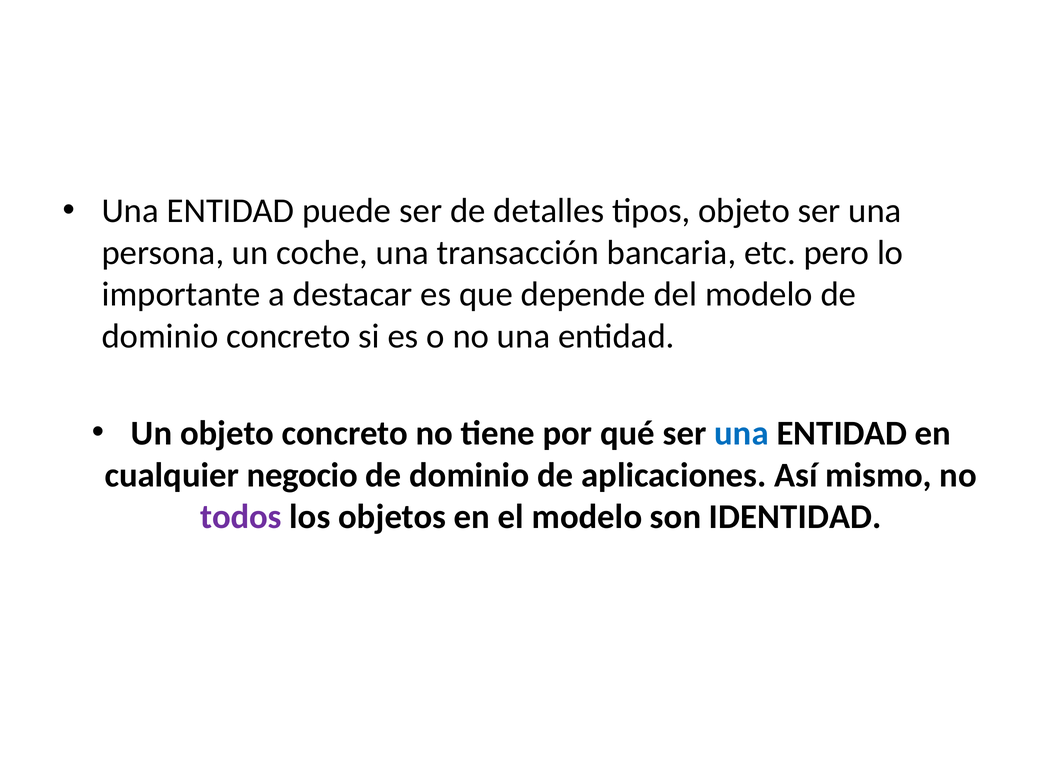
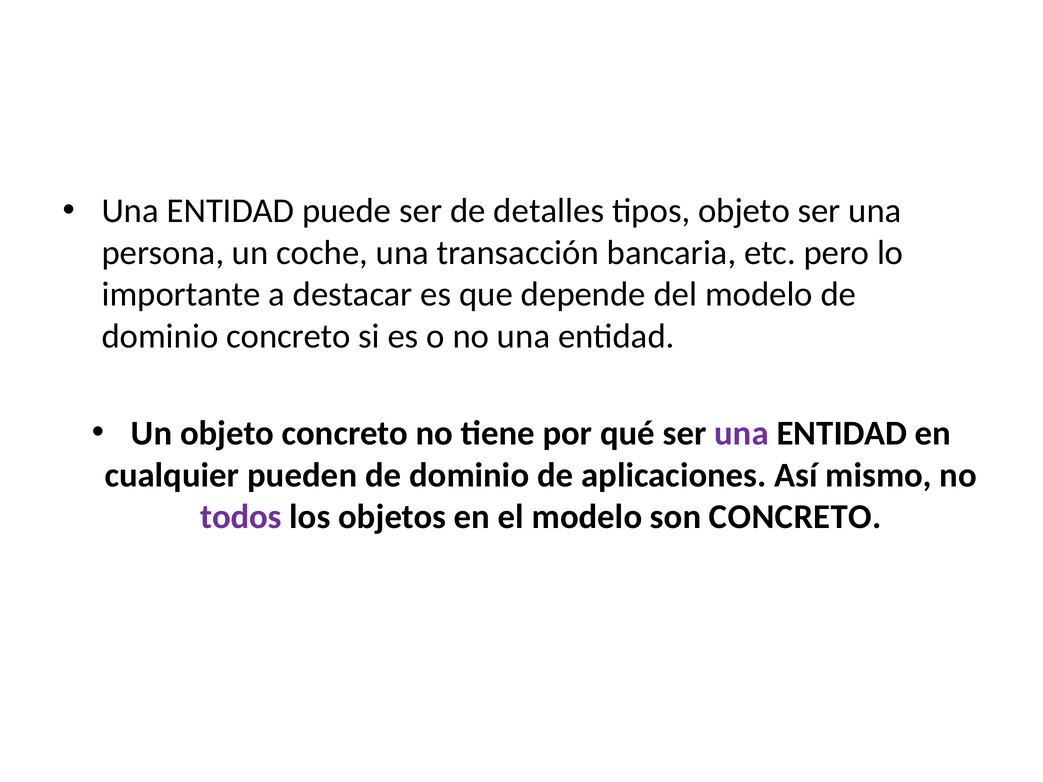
una at (742, 434) colour: blue -> purple
negocio: negocio -> pueden
son IDENTIDAD: IDENTIDAD -> CONCRETO
